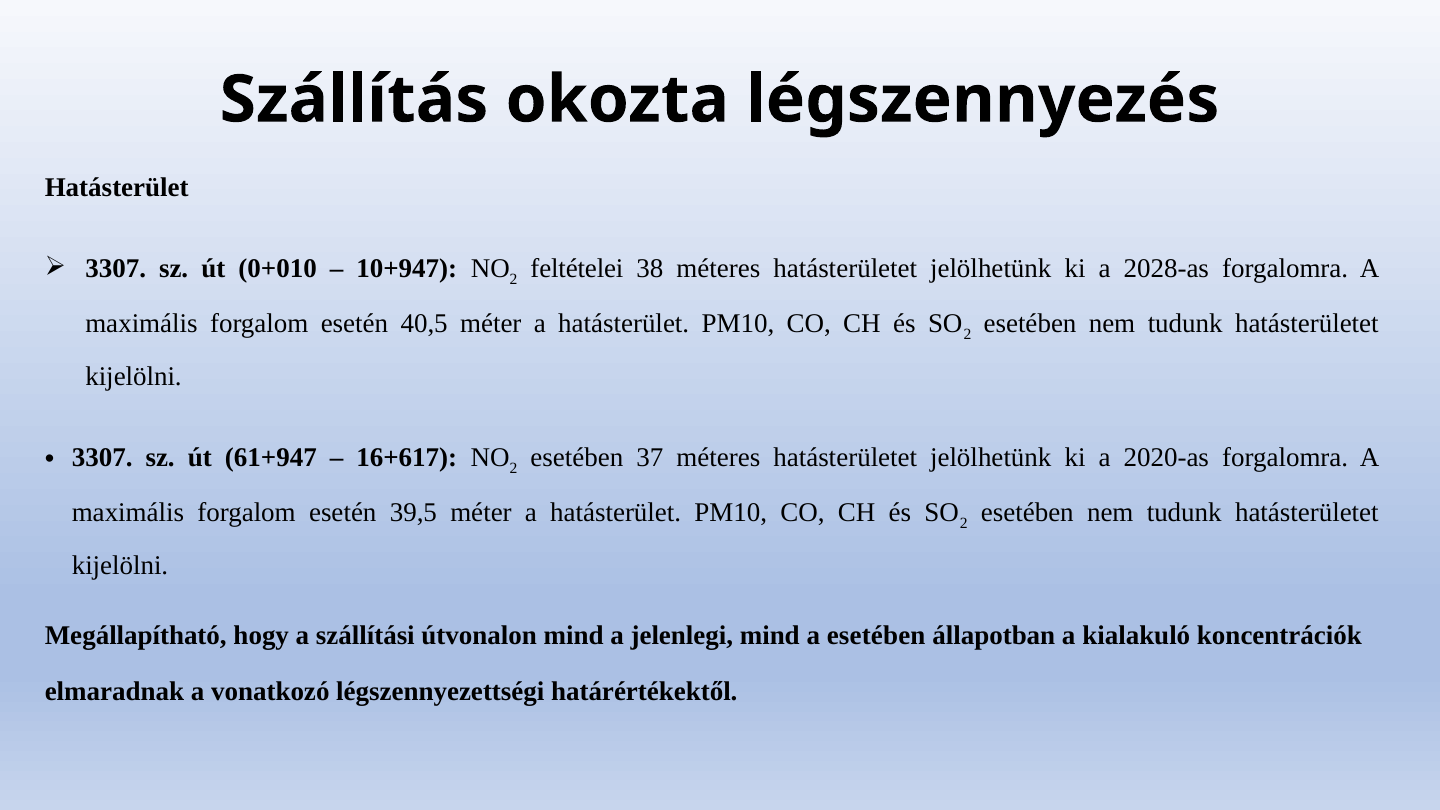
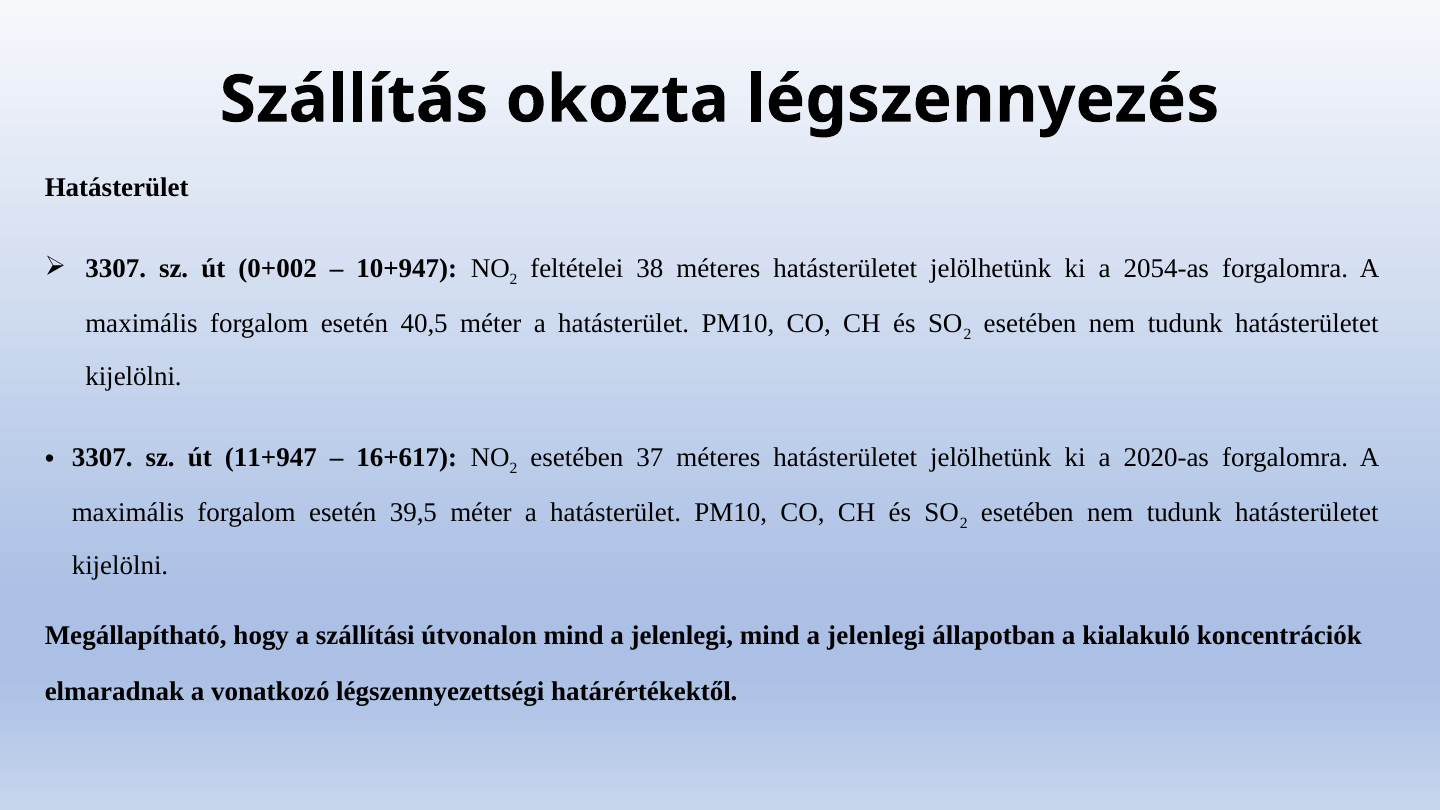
0+010: 0+010 -> 0+002
2028-as: 2028-as -> 2054-as
61+947: 61+947 -> 11+947
jelenlegi mind a esetében: esetében -> jelenlegi
